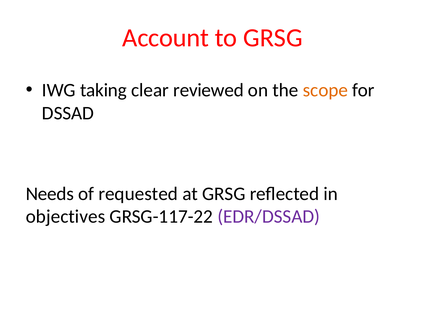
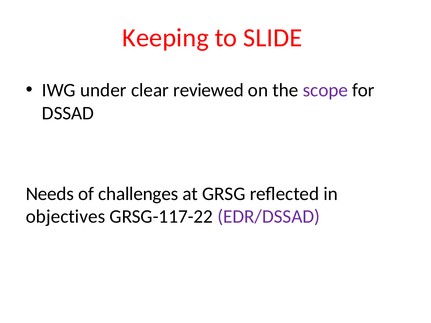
Account: Account -> Keeping
to GRSG: GRSG -> SLIDE
taking: taking -> under
scope colour: orange -> purple
requested: requested -> challenges
